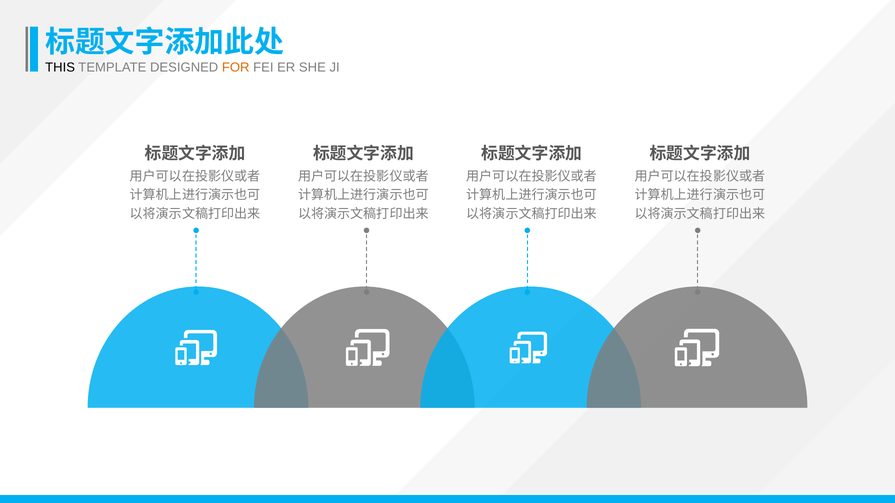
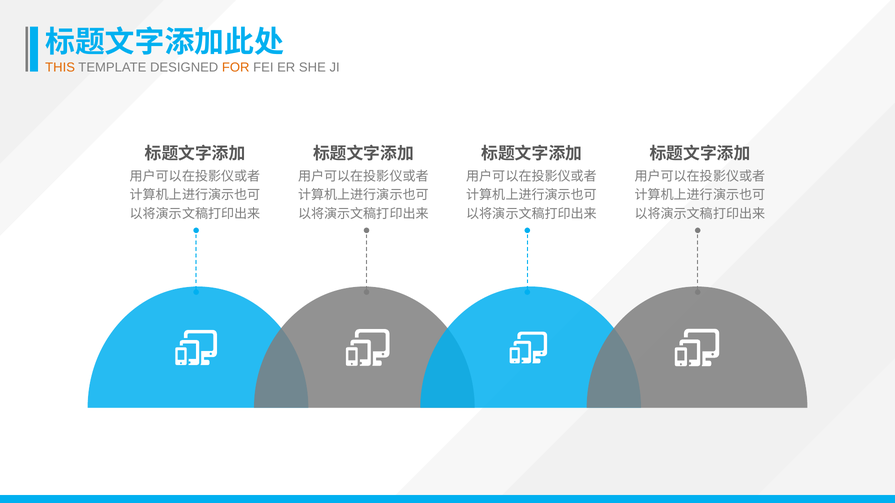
THIS colour: black -> orange
